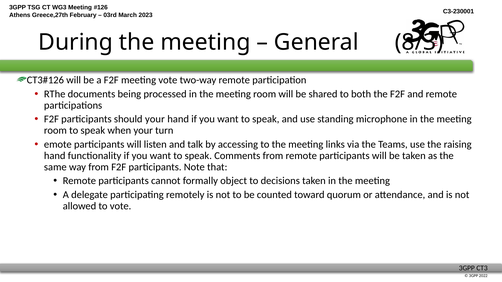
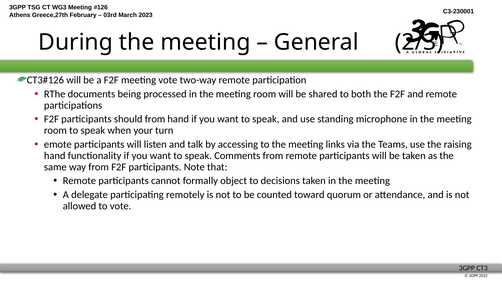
8/3: 8/3 -> 2/3
should your: your -> from
